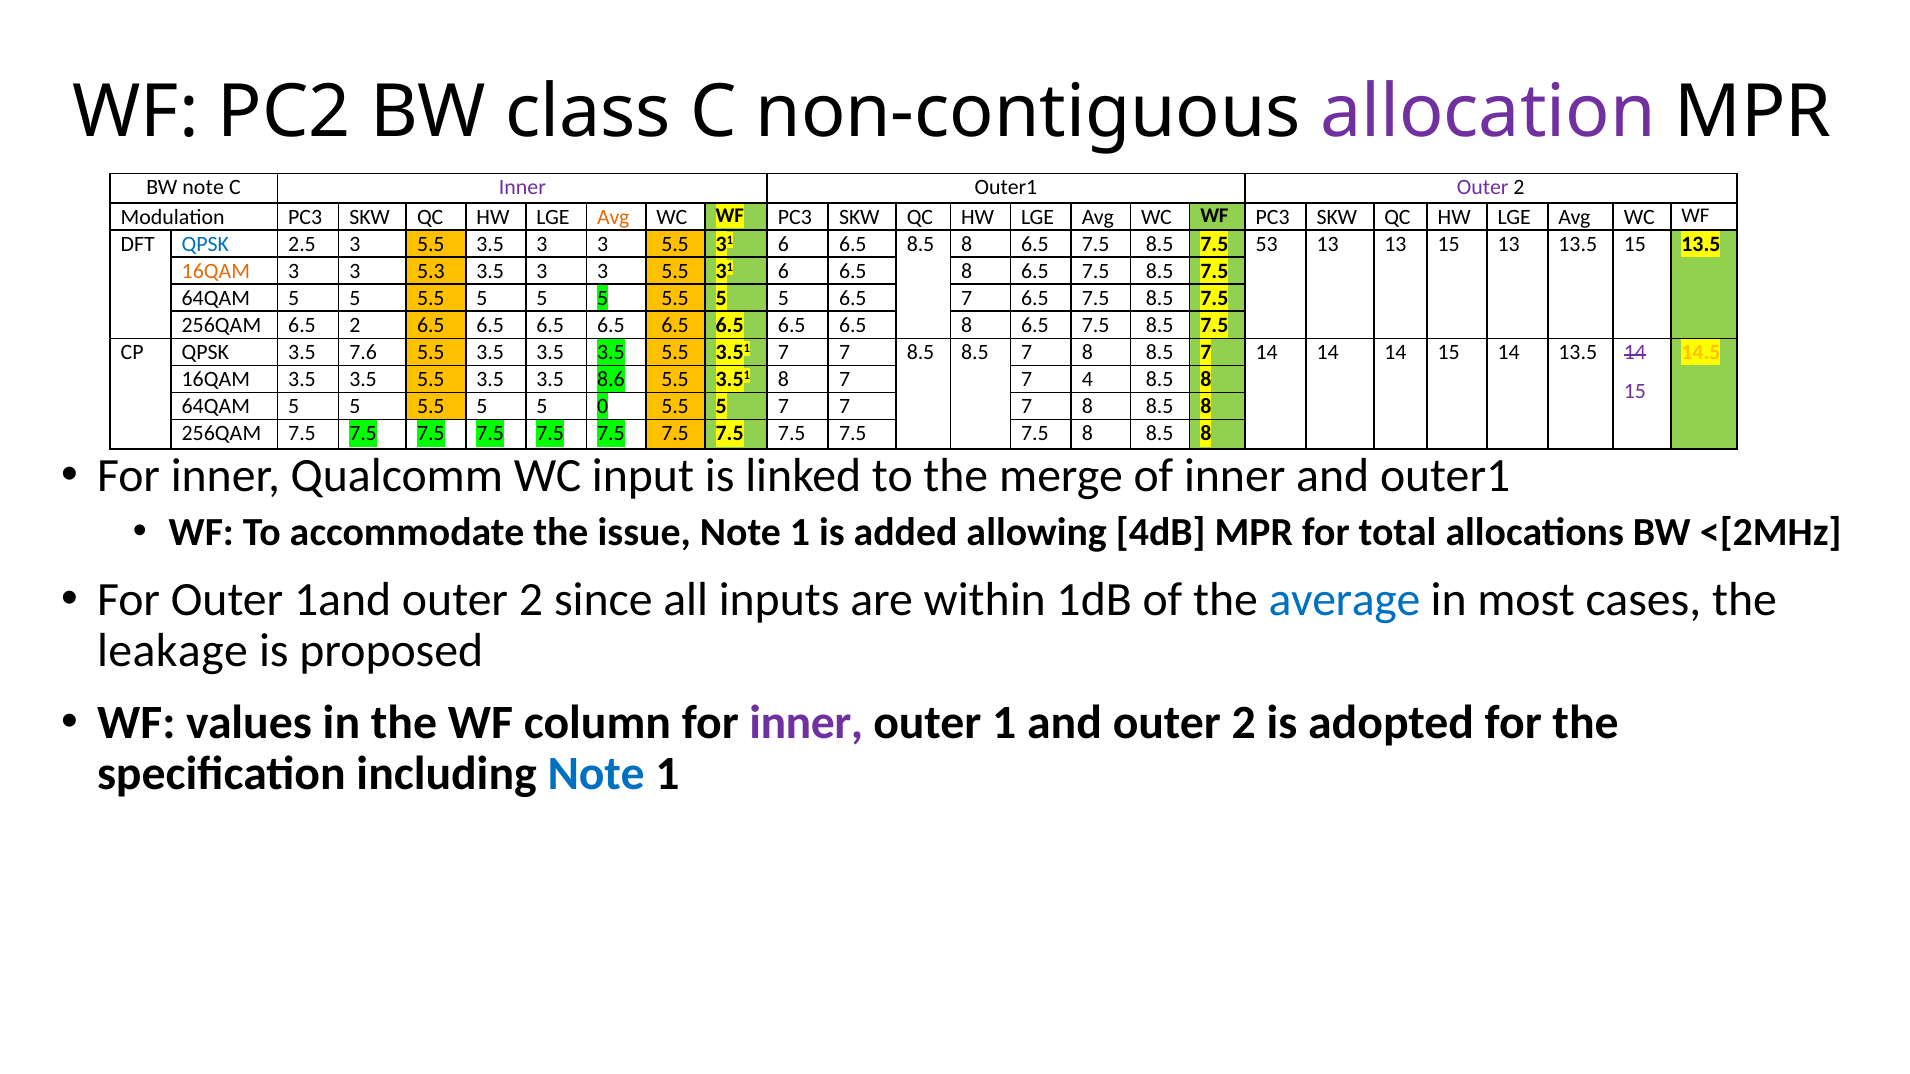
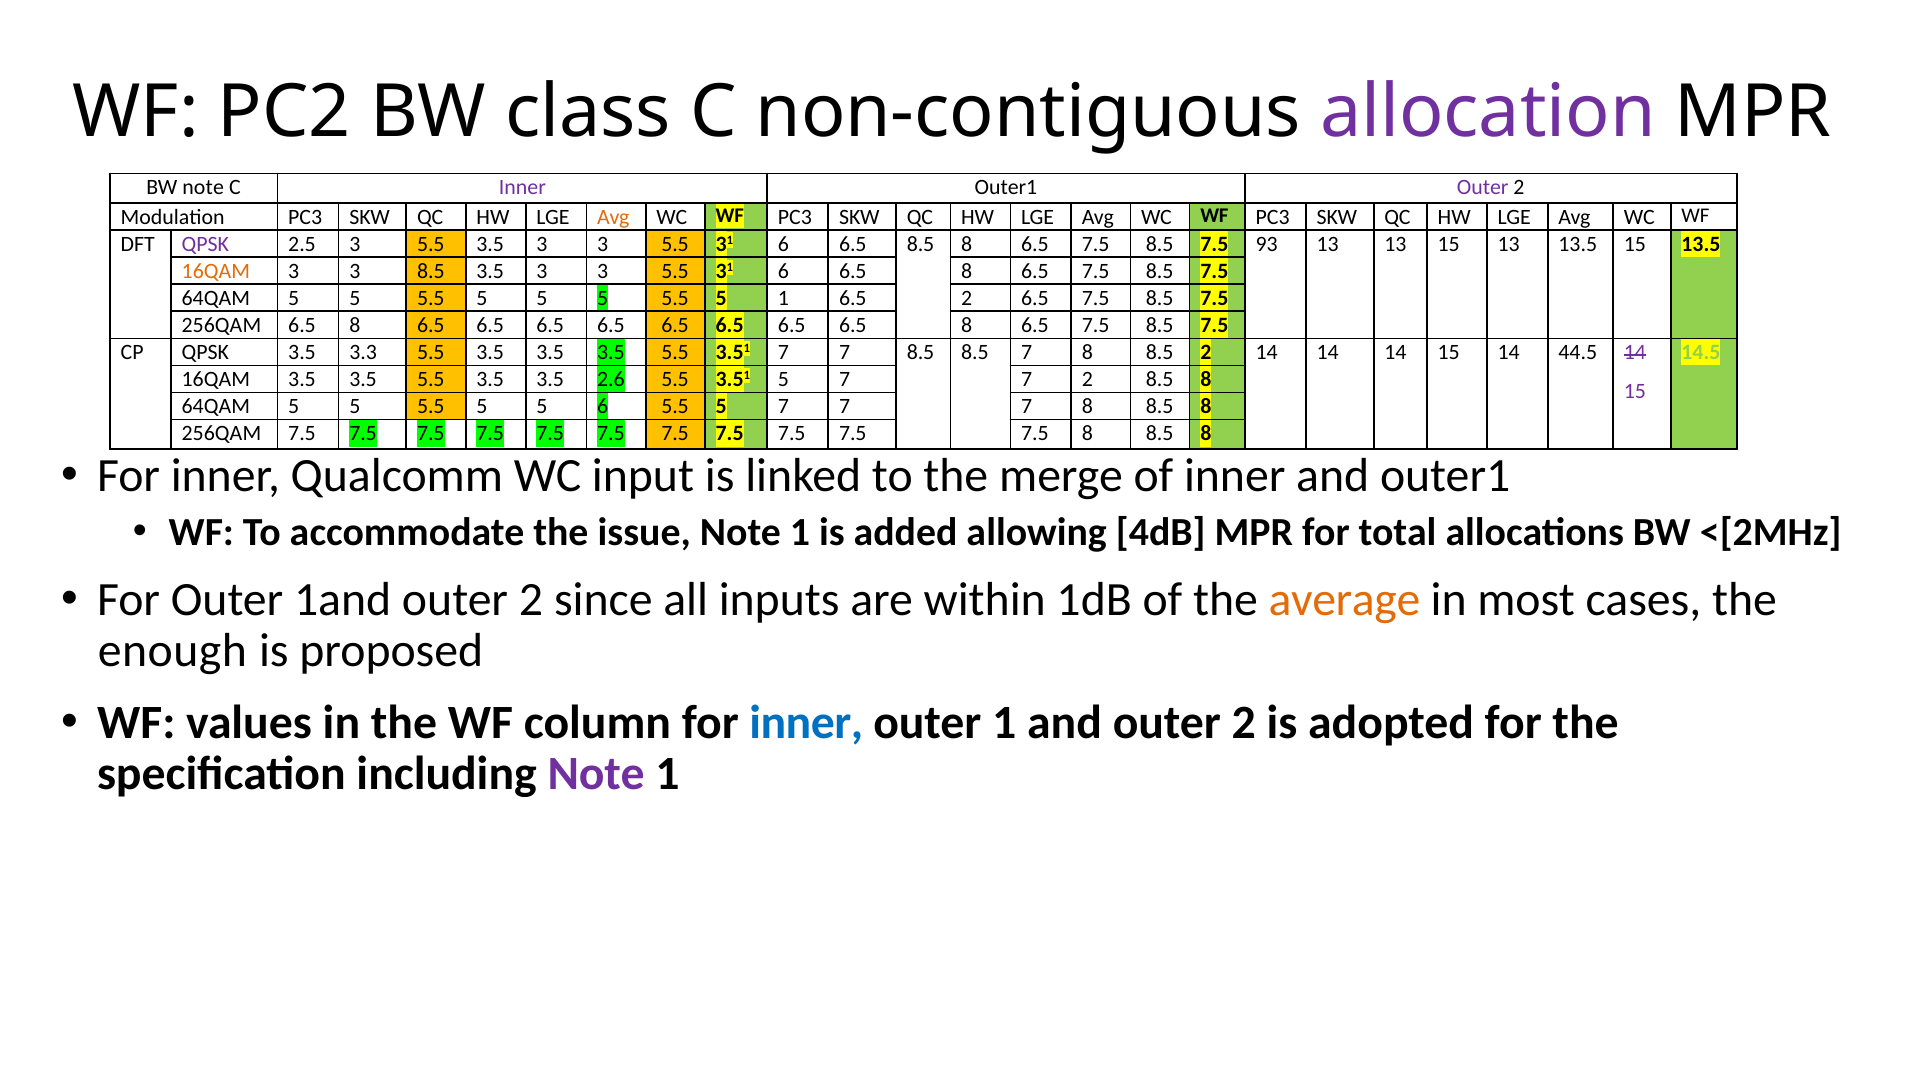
QPSK at (205, 244) colour: blue -> purple
53: 53 -> 93
3 5.3: 5.3 -> 8.5
5 at (784, 298): 5 -> 1
6.5 7: 7 -> 2
256QAM 6.5 2: 2 -> 8
7.6: 7.6 -> 3.3
8 8.5 7: 7 -> 2
14 13.5: 13.5 -> 44.5
14.5 colour: yellow -> light green
8.6: 8.6 -> 2.6
3.51 8: 8 -> 5
7 4: 4 -> 2
5 0: 0 -> 6
average colour: blue -> orange
leakage: leakage -> enough
inner at (806, 723) colour: purple -> blue
Note at (596, 774) colour: blue -> purple
